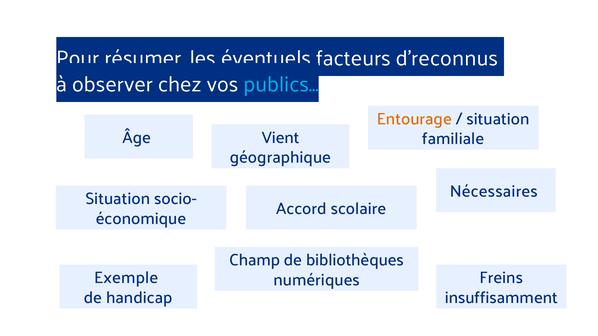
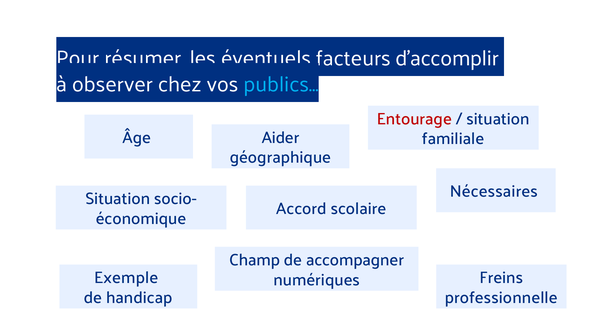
d’reconnus: d’reconnus -> d’accomplir
Entourage colour: orange -> red
Vient: Vient -> Aider
bibliothèques: bibliothèques -> accompagner
insuffisamment: insuffisamment -> professionnelle
